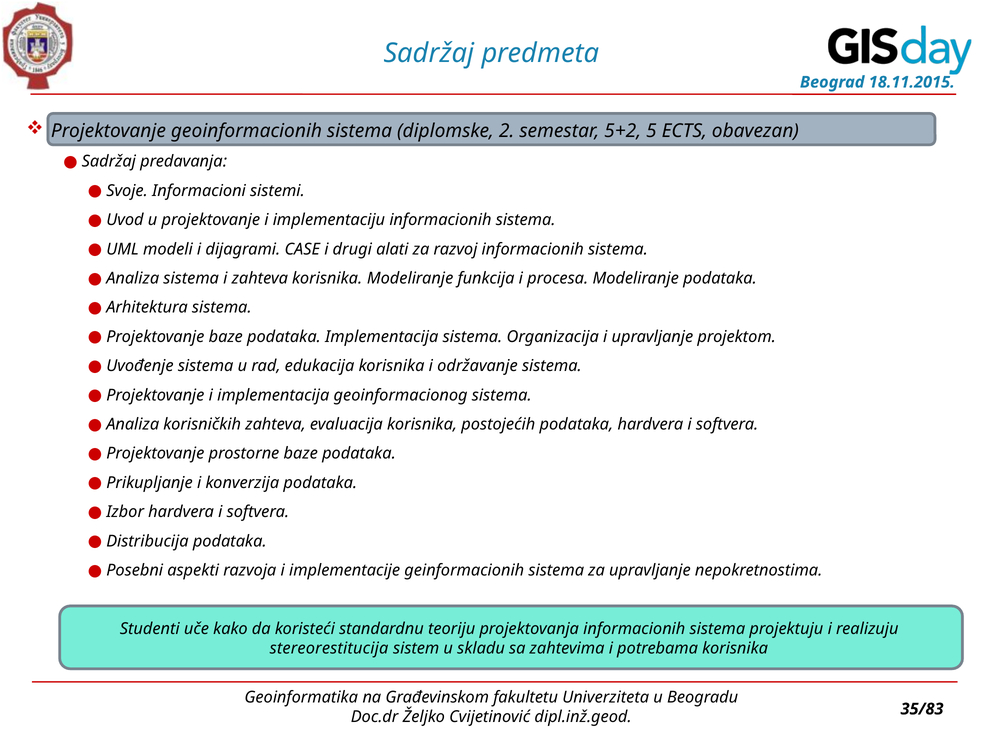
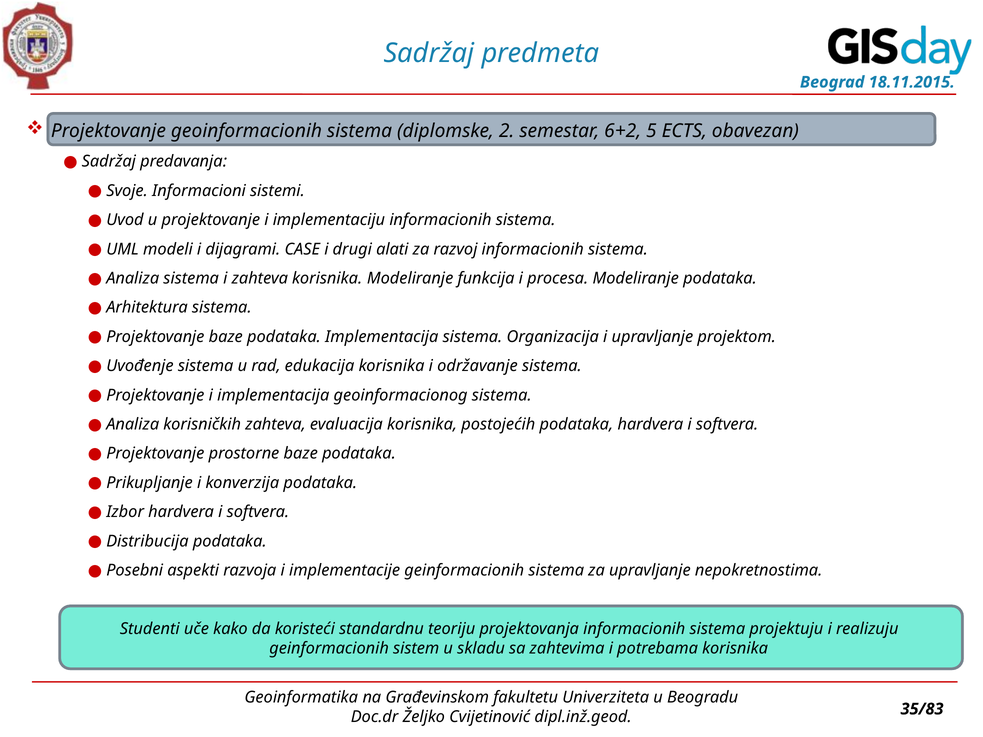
5+2: 5+2 -> 6+2
stereorestitucija at (329, 649): stereorestitucija -> geinformacionih
